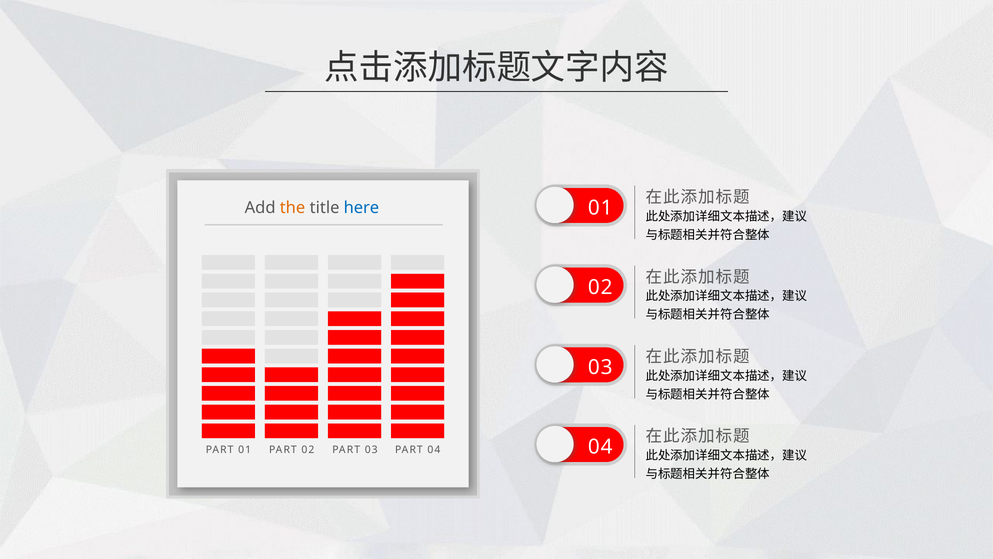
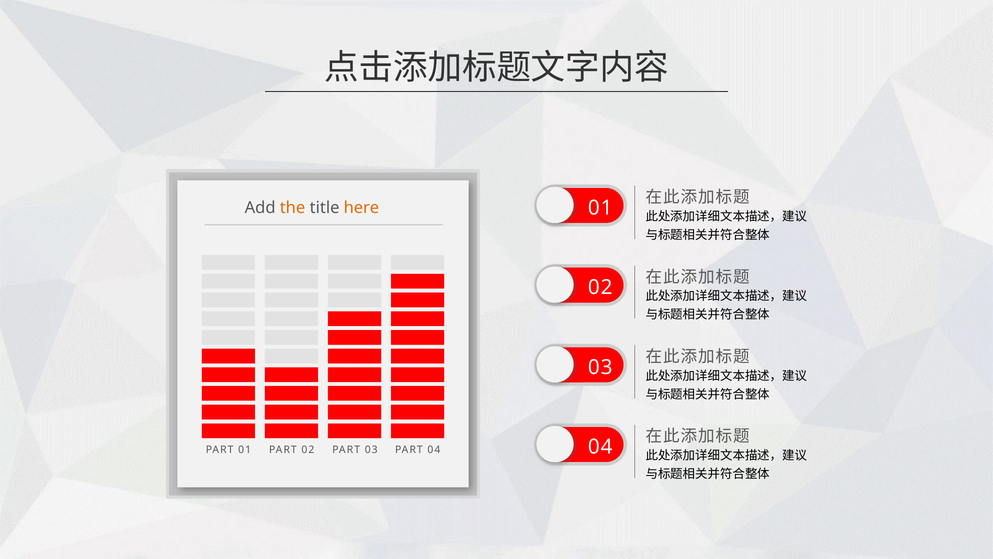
here colour: blue -> orange
